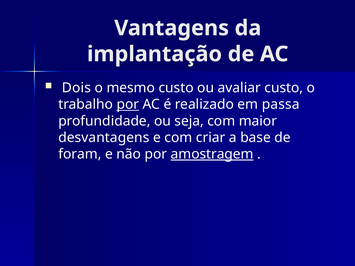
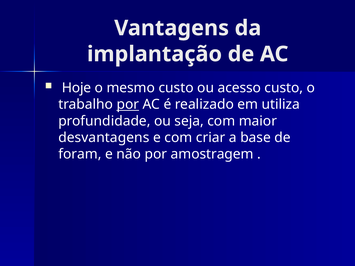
Dois: Dois -> Hoje
avaliar: avaliar -> acesso
passa: passa -> utiliza
amostragem underline: present -> none
